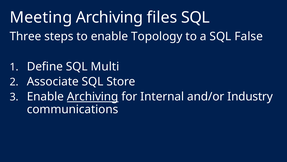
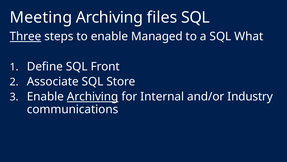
Three underline: none -> present
Topology: Topology -> Managed
False: False -> What
Multi: Multi -> Front
